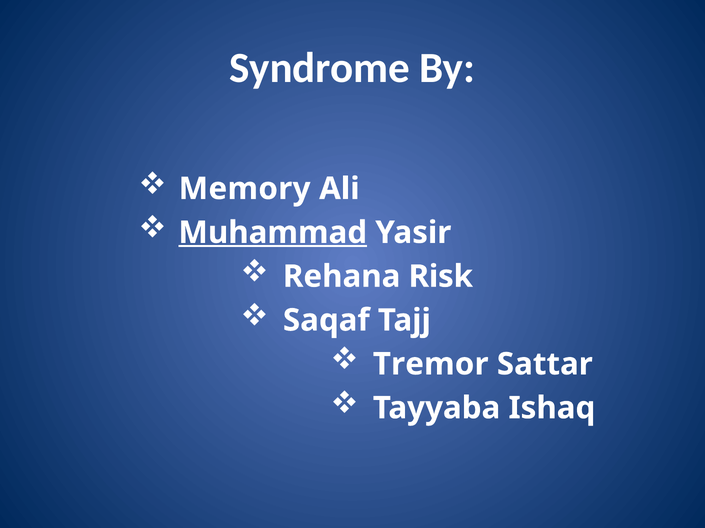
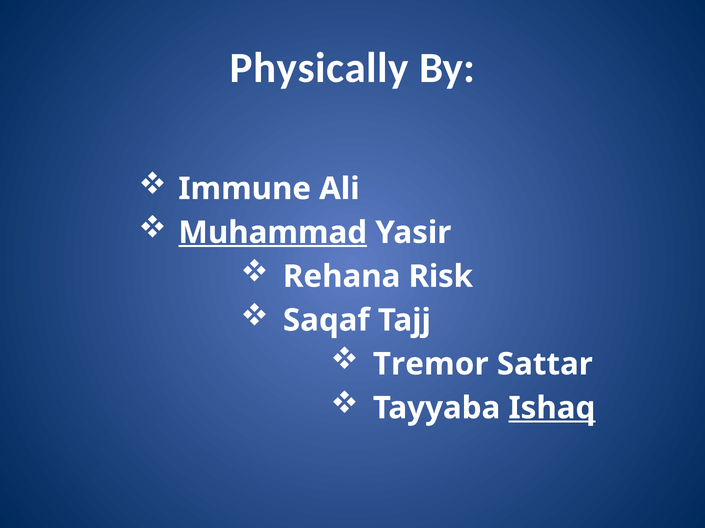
Syndrome: Syndrome -> Physically
Memory: Memory -> Immune
Ishaq underline: none -> present
